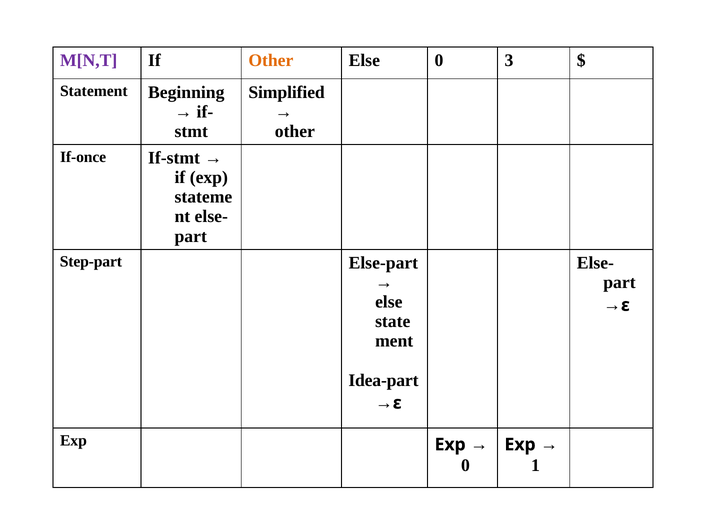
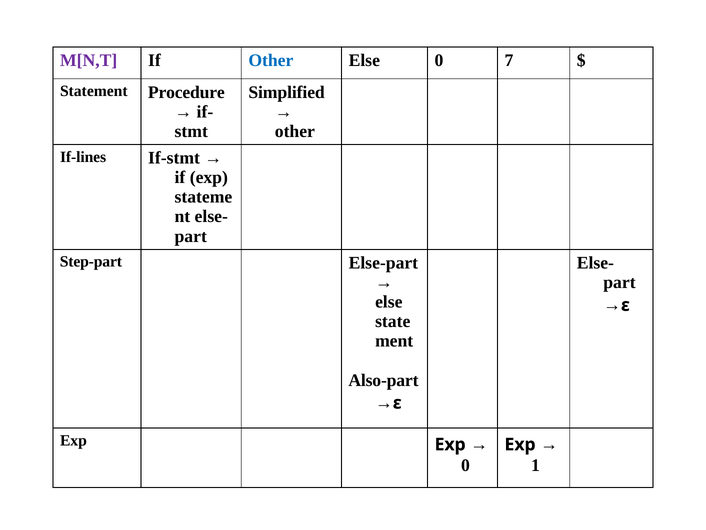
Other at (271, 61) colour: orange -> blue
3: 3 -> 7
Beginning: Beginning -> Procedure
If-once: If-once -> If-lines
Idea-part: Idea-part -> Also-part
